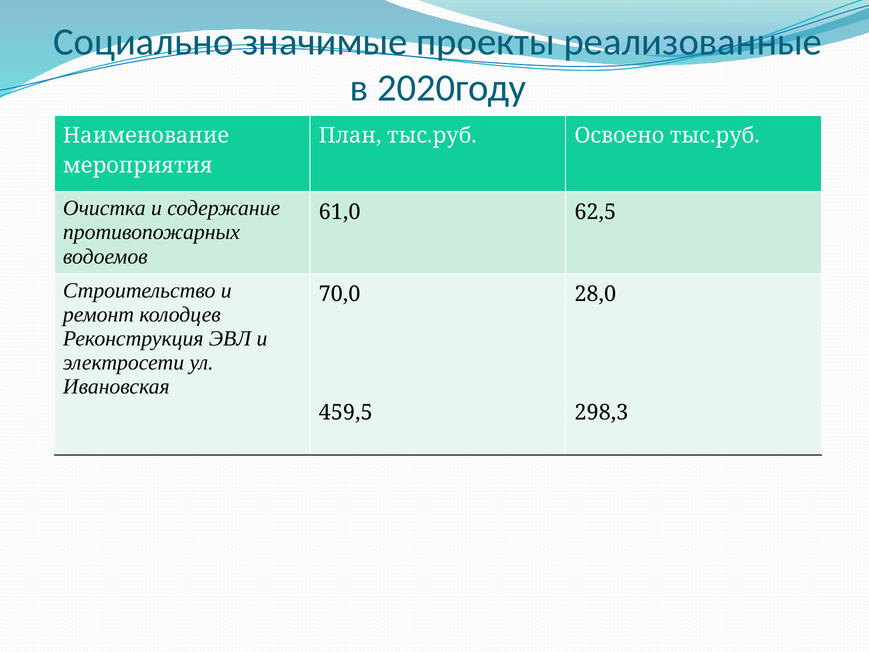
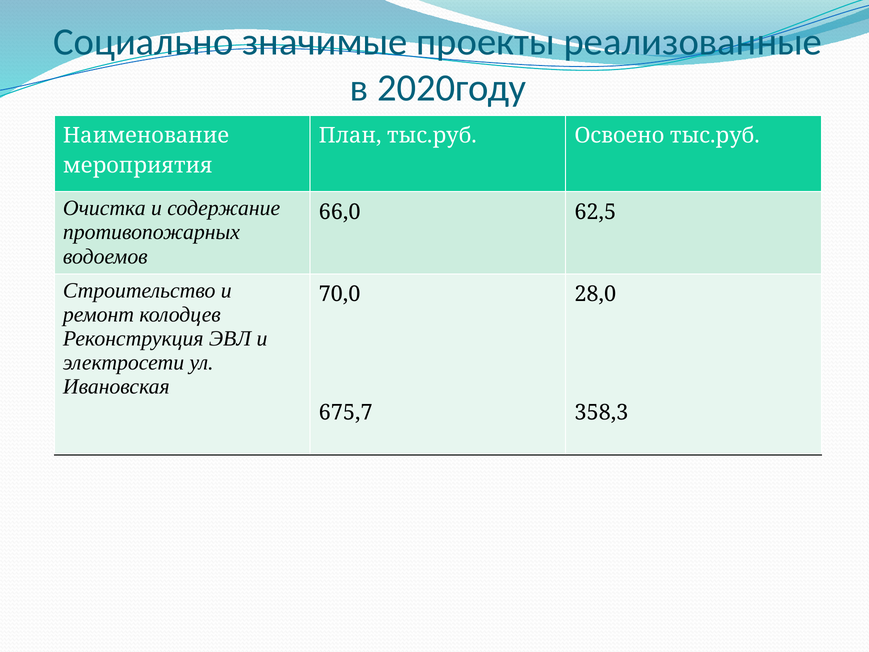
61,0: 61,0 -> 66,0
459,5: 459,5 -> 675,7
298,3: 298,3 -> 358,3
